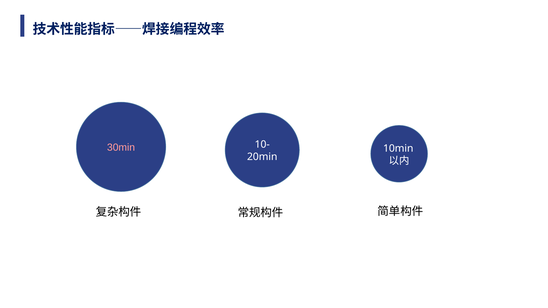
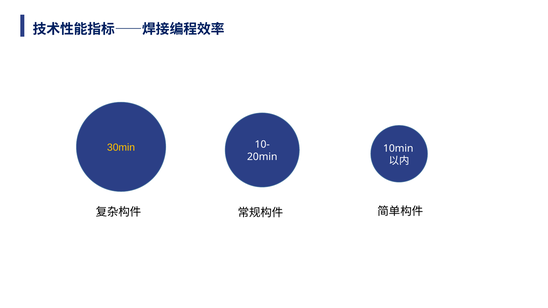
30min colour: pink -> yellow
